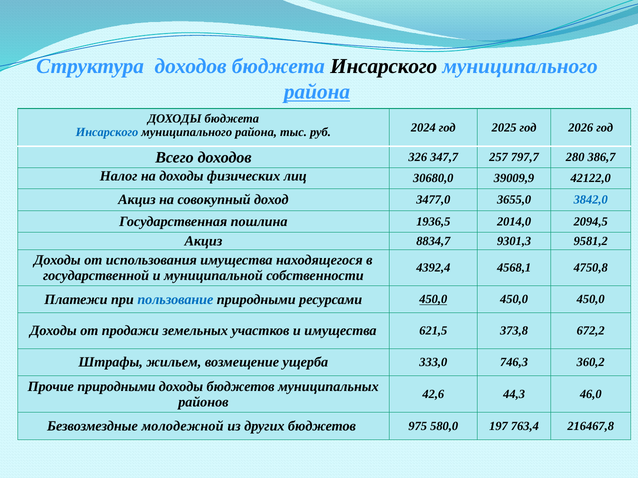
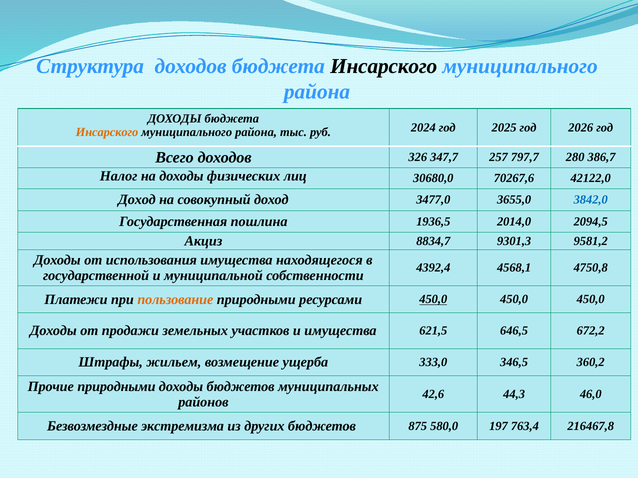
района at (317, 92) underline: present -> none
Инсарского at (107, 132) colour: blue -> orange
39009,9: 39009,9 -> 70267,6
Акциз at (137, 200): Акциз -> Доход
пользование colour: blue -> orange
373,8: 373,8 -> 646,5
746,3: 746,3 -> 346,5
молодежной: молодежной -> экстремизма
975: 975 -> 875
